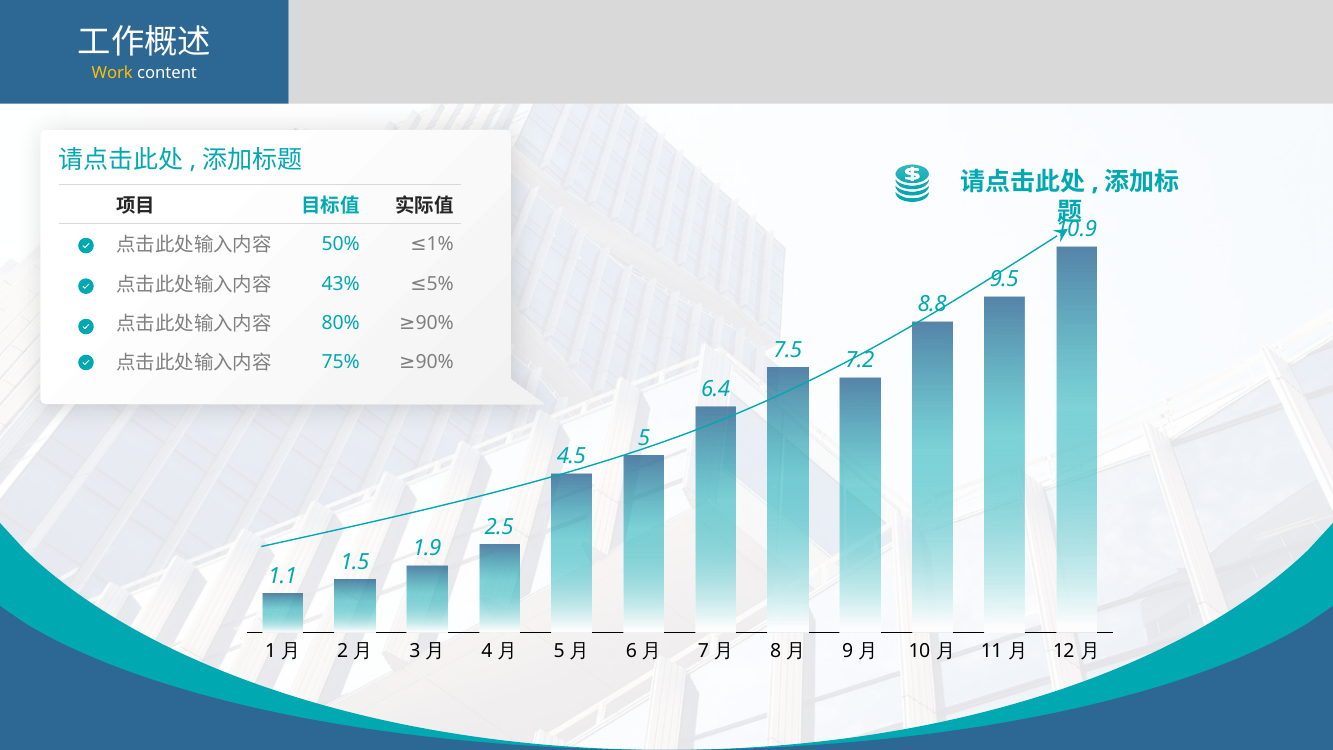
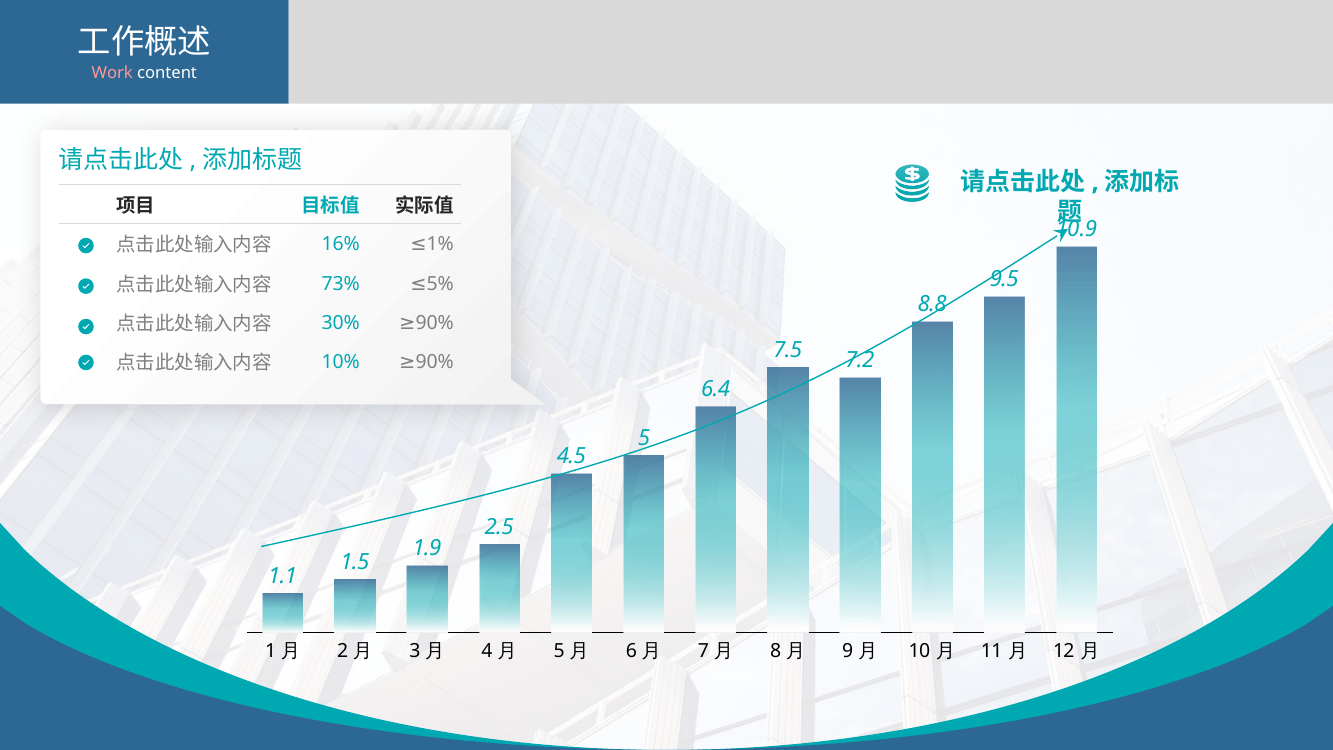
Work colour: yellow -> pink
50%: 50% -> 16%
43%: 43% -> 73%
80%: 80% -> 30%
75%: 75% -> 10%
